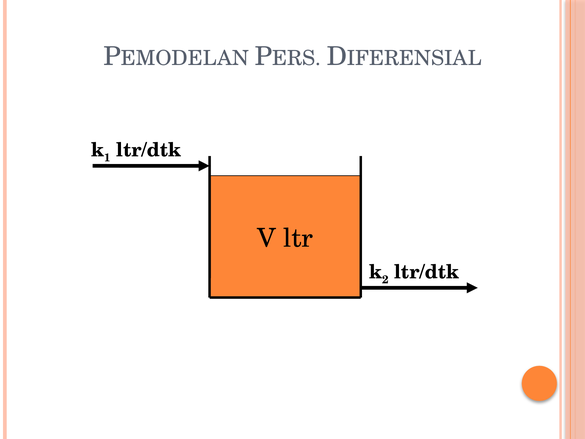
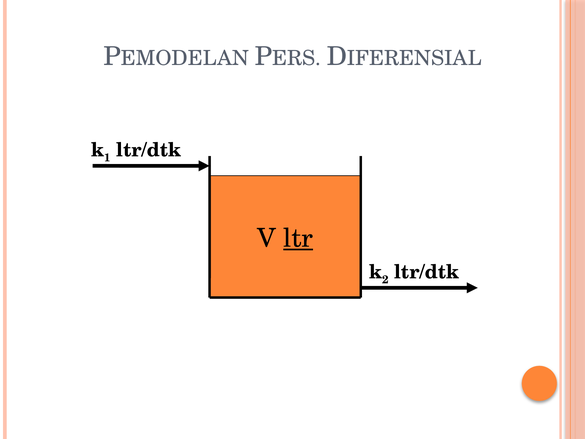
ltr underline: none -> present
